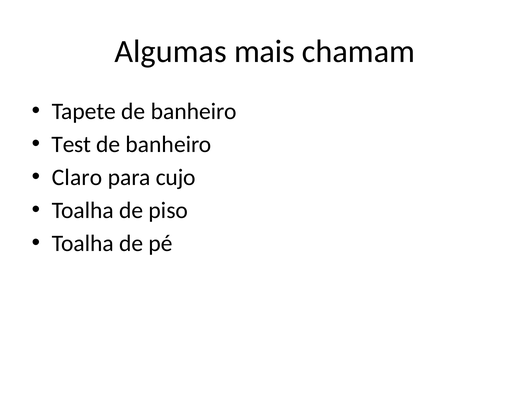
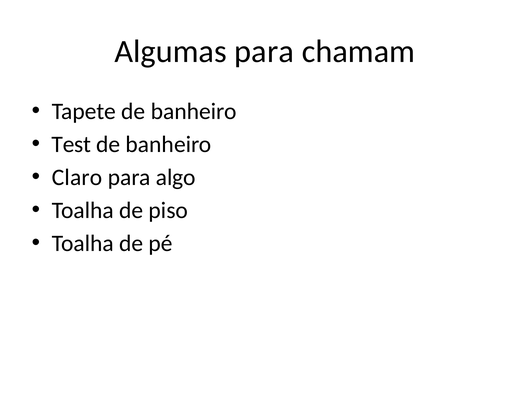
Algumas mais: mais -> para
cujo: cujo -> algo
